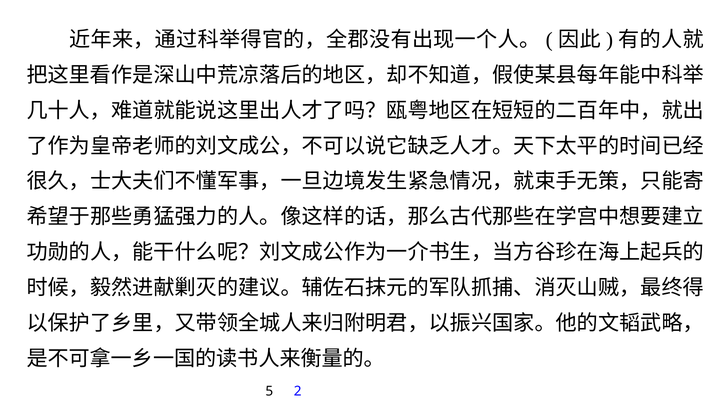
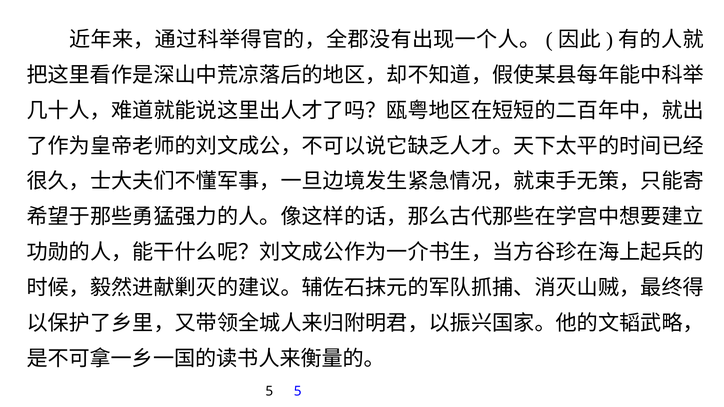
5 2: 2 -> 5
